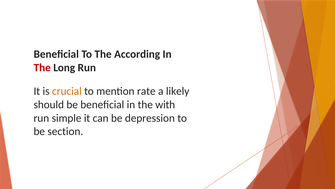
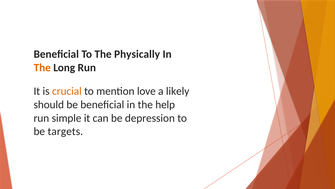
According: According -> Physically
The at (42, 67) colour: red -> orange
rate: rate -> love
with: with -> help
section: section -> targets
